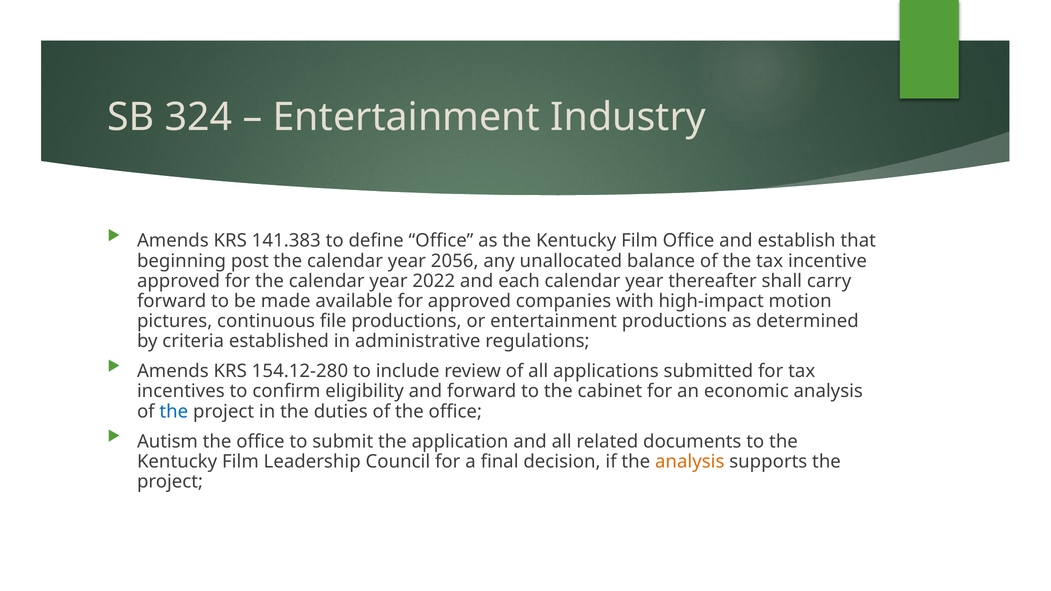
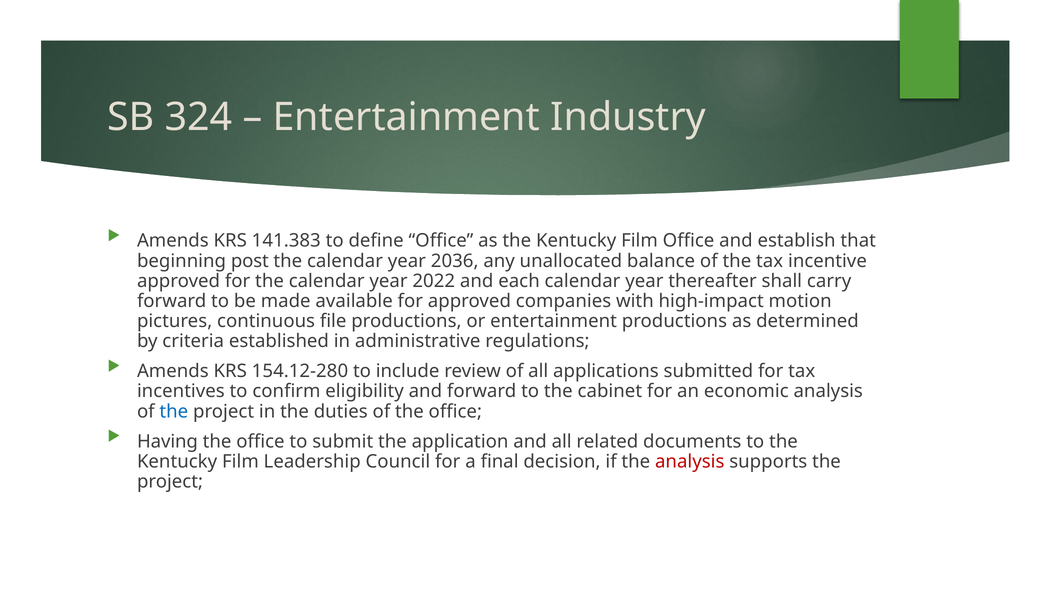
2056: 2056 -> 2036
Autism: Autism -> Having
analysis at (690, 462) colour: orange -> red
